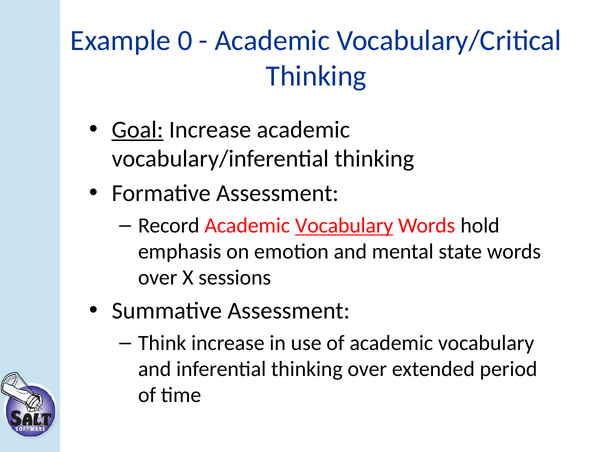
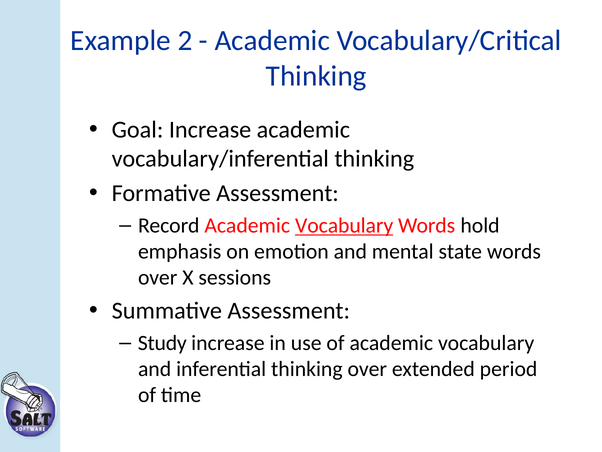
0: 0 -> 2
Goal underline: present -> none
Think: Think -> Study
